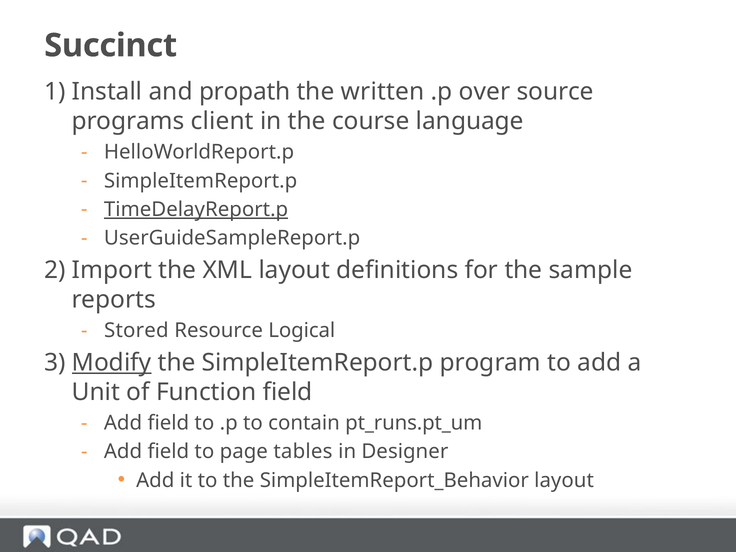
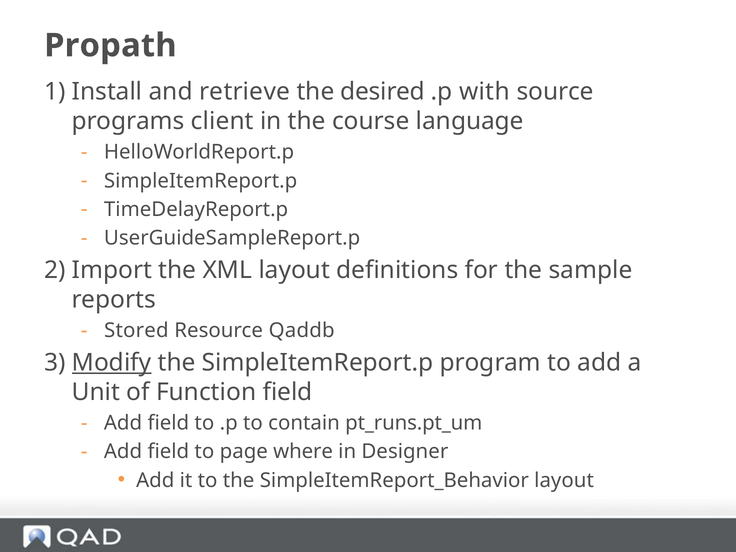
Succinct: Succinct -> Propath
propath: propath -> retrieve
written: written -> desired
over: over -> with
TimeDelayReport.p underline: present -> none
Logical: Logical -> Qaddb
tables: tables -> where
